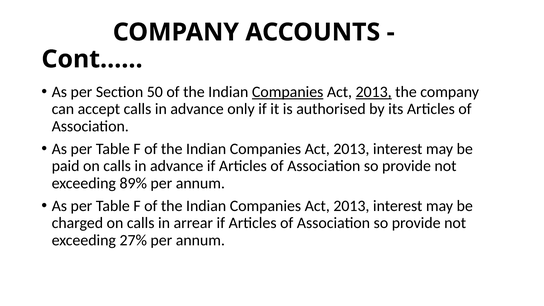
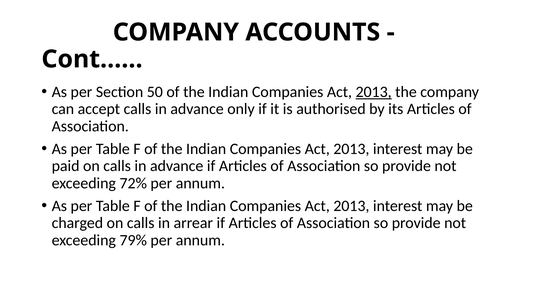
Companies at (288, 92) underline: present -> none
89%: 89% -> 72%
27%: 27% -> 79%
